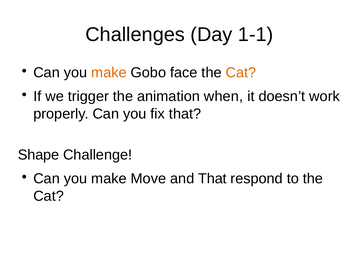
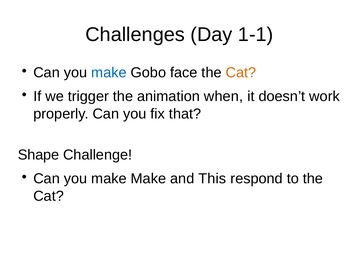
make at (109, 73) colour: orange -> blue
make Move: Move -> Make
and That: That -> This
